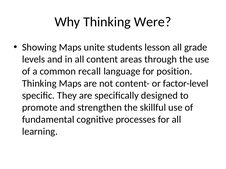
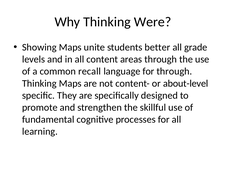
lesson: lesson -> better
for position: position -> through
factor-level: factor-level -> about-level
